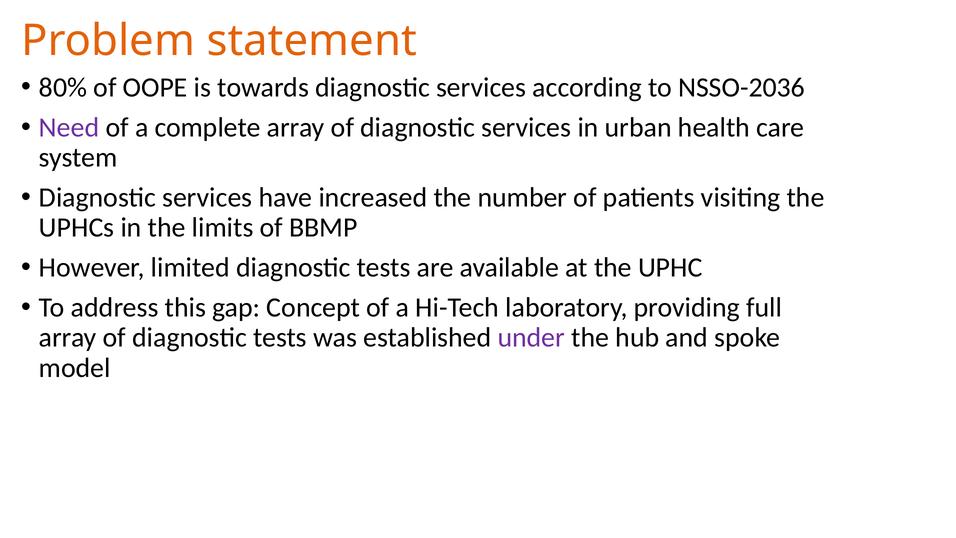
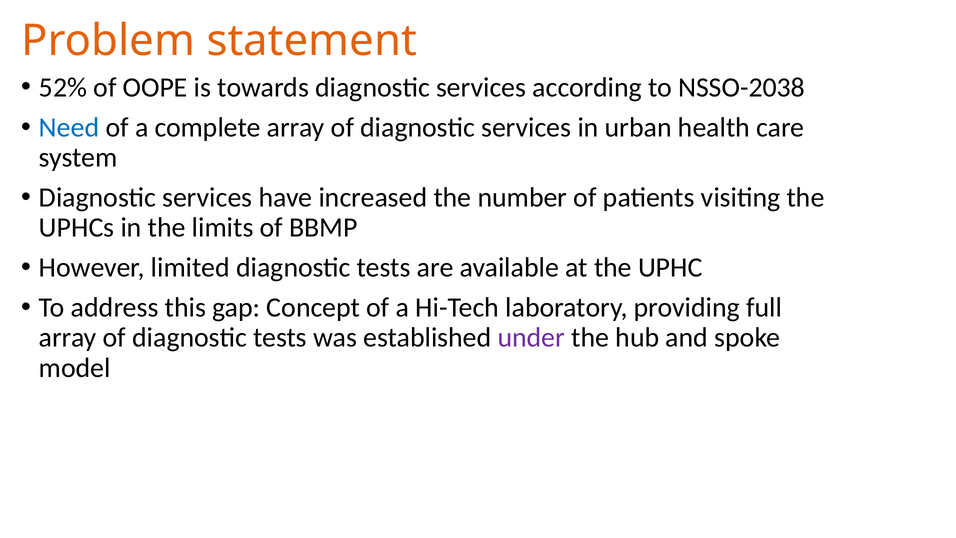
80%: 80% -> 52%
NSSO-2036: NSSO-2036 -> NSSO-2038
Need colour: purple -> blue
